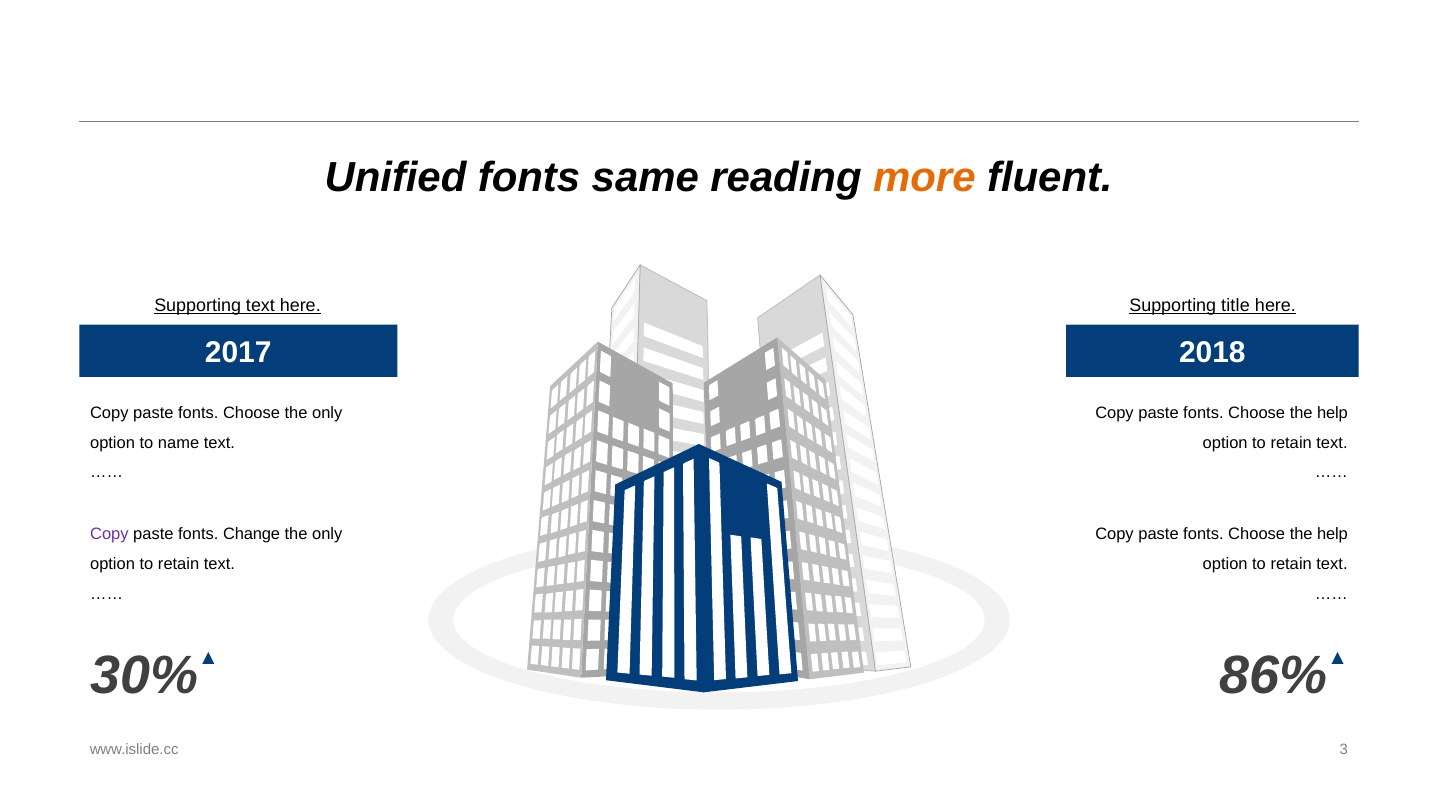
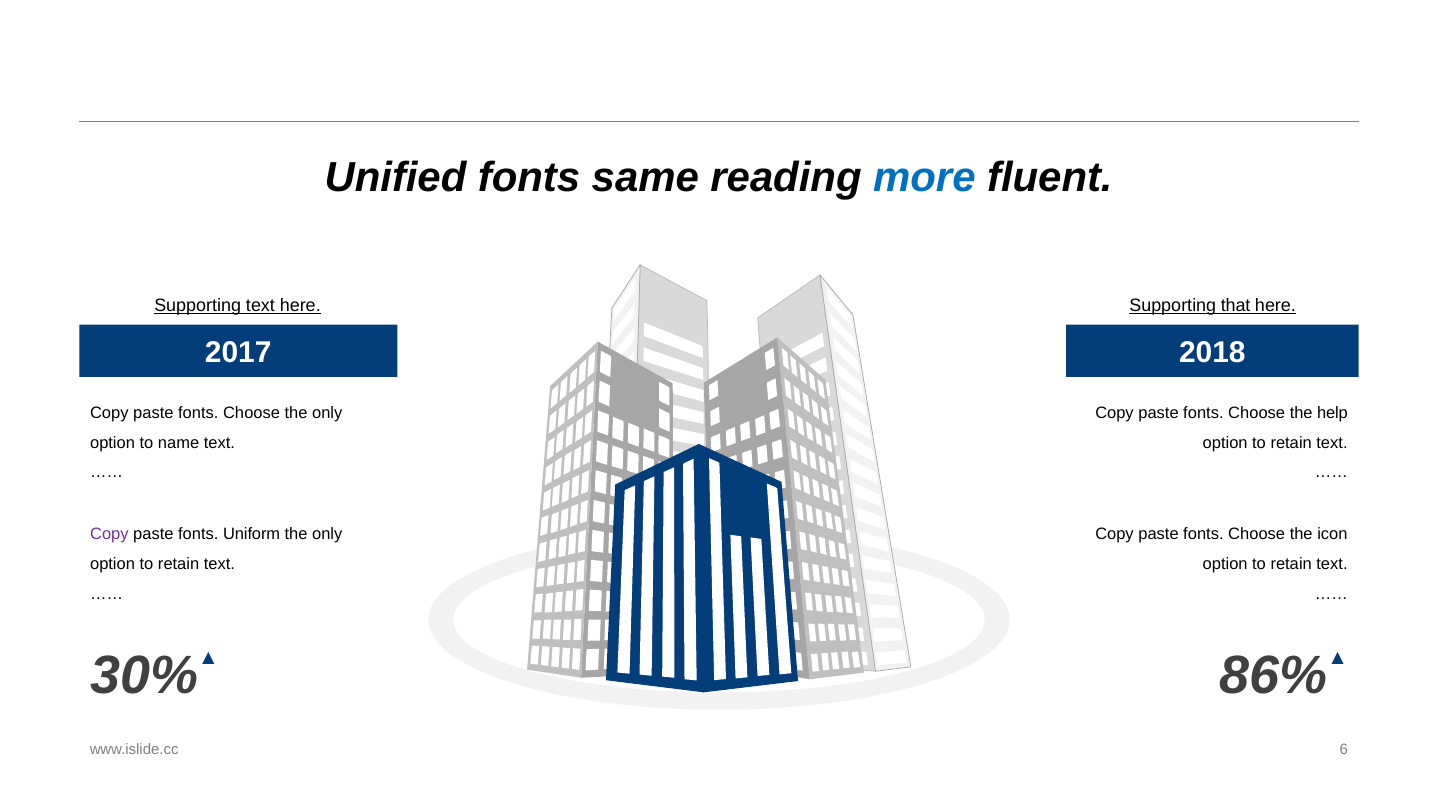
more colour: orange -> blue
title: title -> that
Change: Change -> Uniform
help at (1332, 534): help -> icon
3: 3 -> 6
